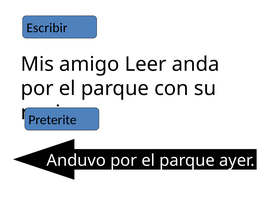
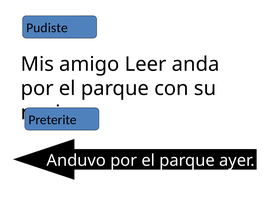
Escribir: Escribir -> Pudiste
